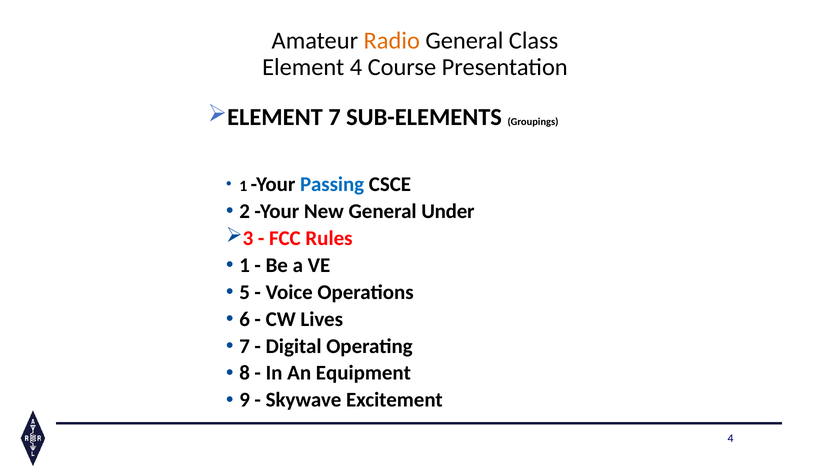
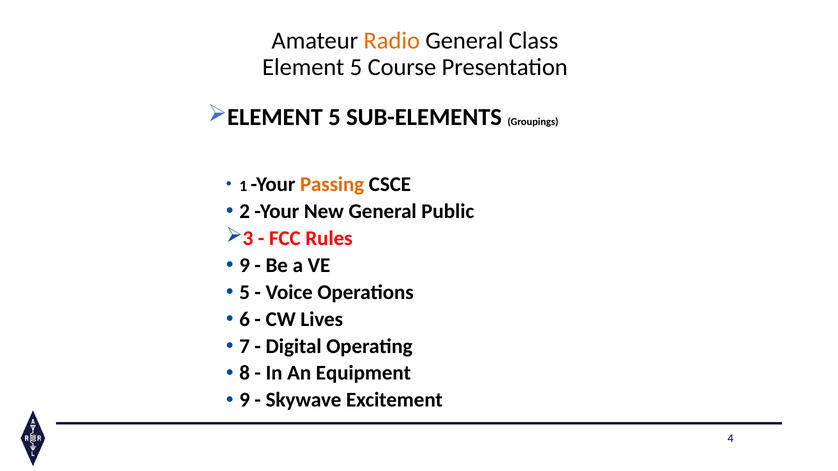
4 at (356, 67): 4 -> 5
7 at (334, 117): 7 -> 5
Passing colour: blue -> orange
Under: Under -> Public
1 at (245, 265): 1 -> 9
